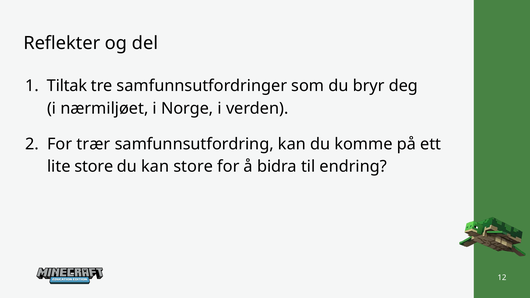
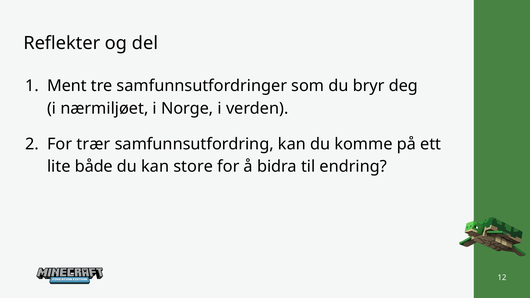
Tiltak: Tiltak -> Ment
lite store: store -> både
